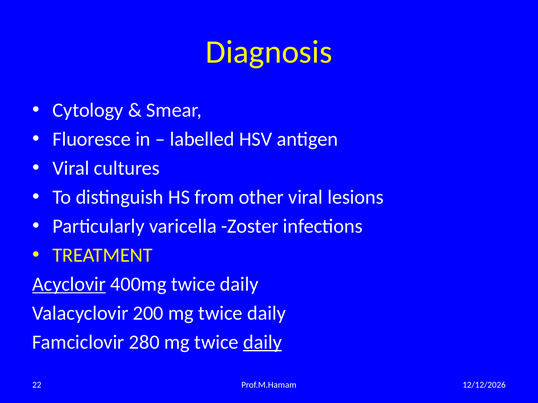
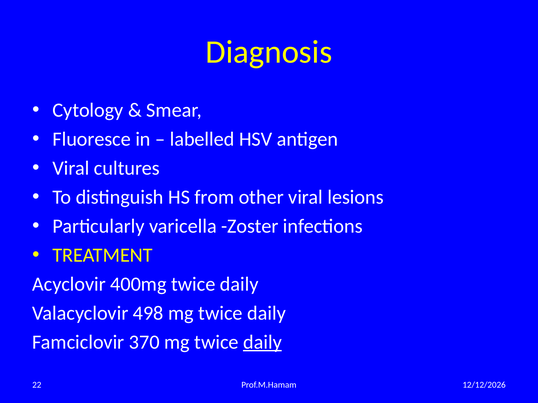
Acyclovir underline: present -> none
200: 200 -> 498
280: 280 -> 370
